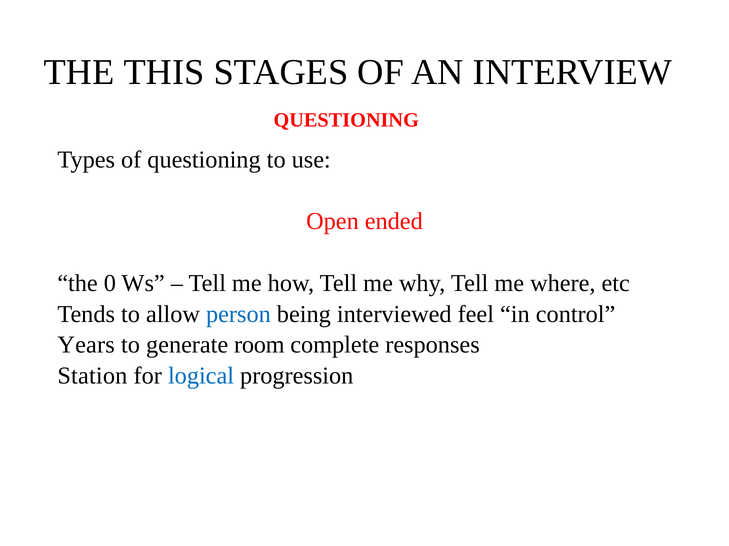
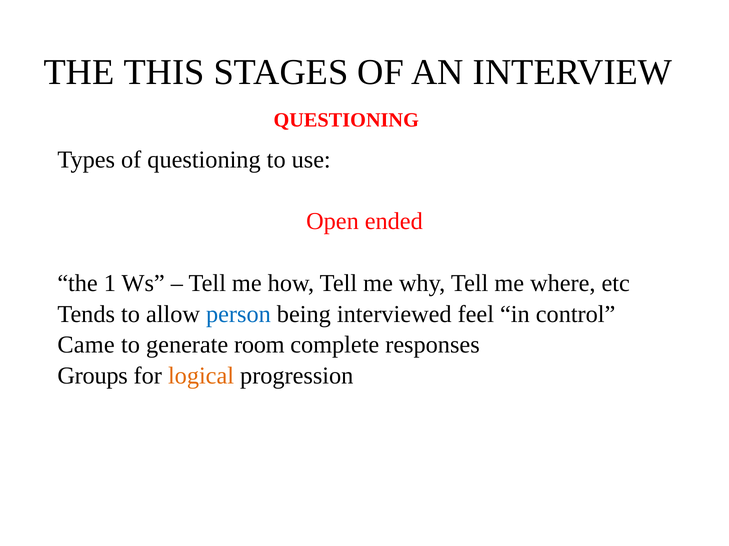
0: 0 -> 1
Years: Years -> Came
Station: Station -> Groups
logical colour: blue -> orange
